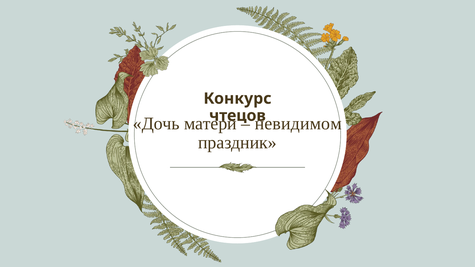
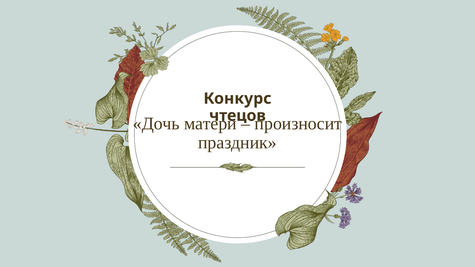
невидимом: невидимом -> произносит
